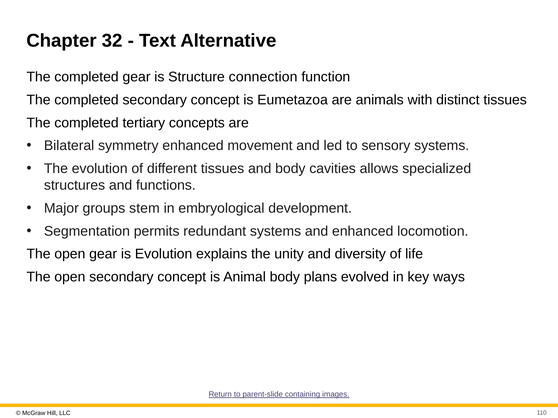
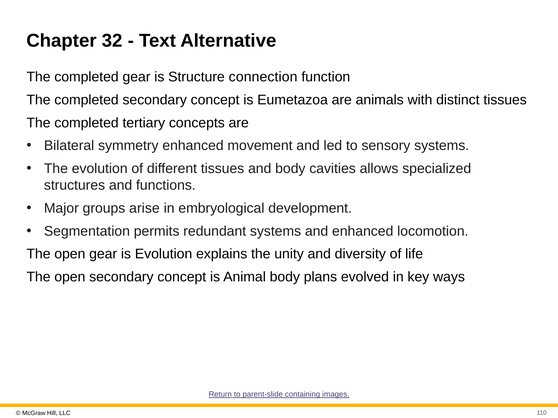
stem: stem -> arise
